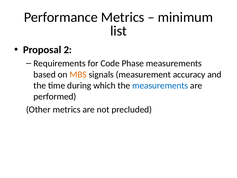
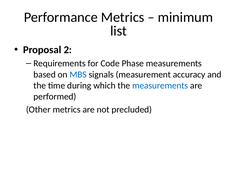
MBS colour: orange -> blue
